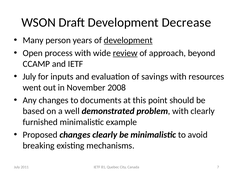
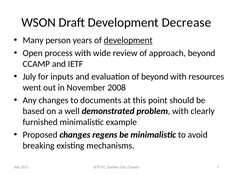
review underline: present -> none
of savings: savings -> beyond
changes clearly: clearly -> regens
